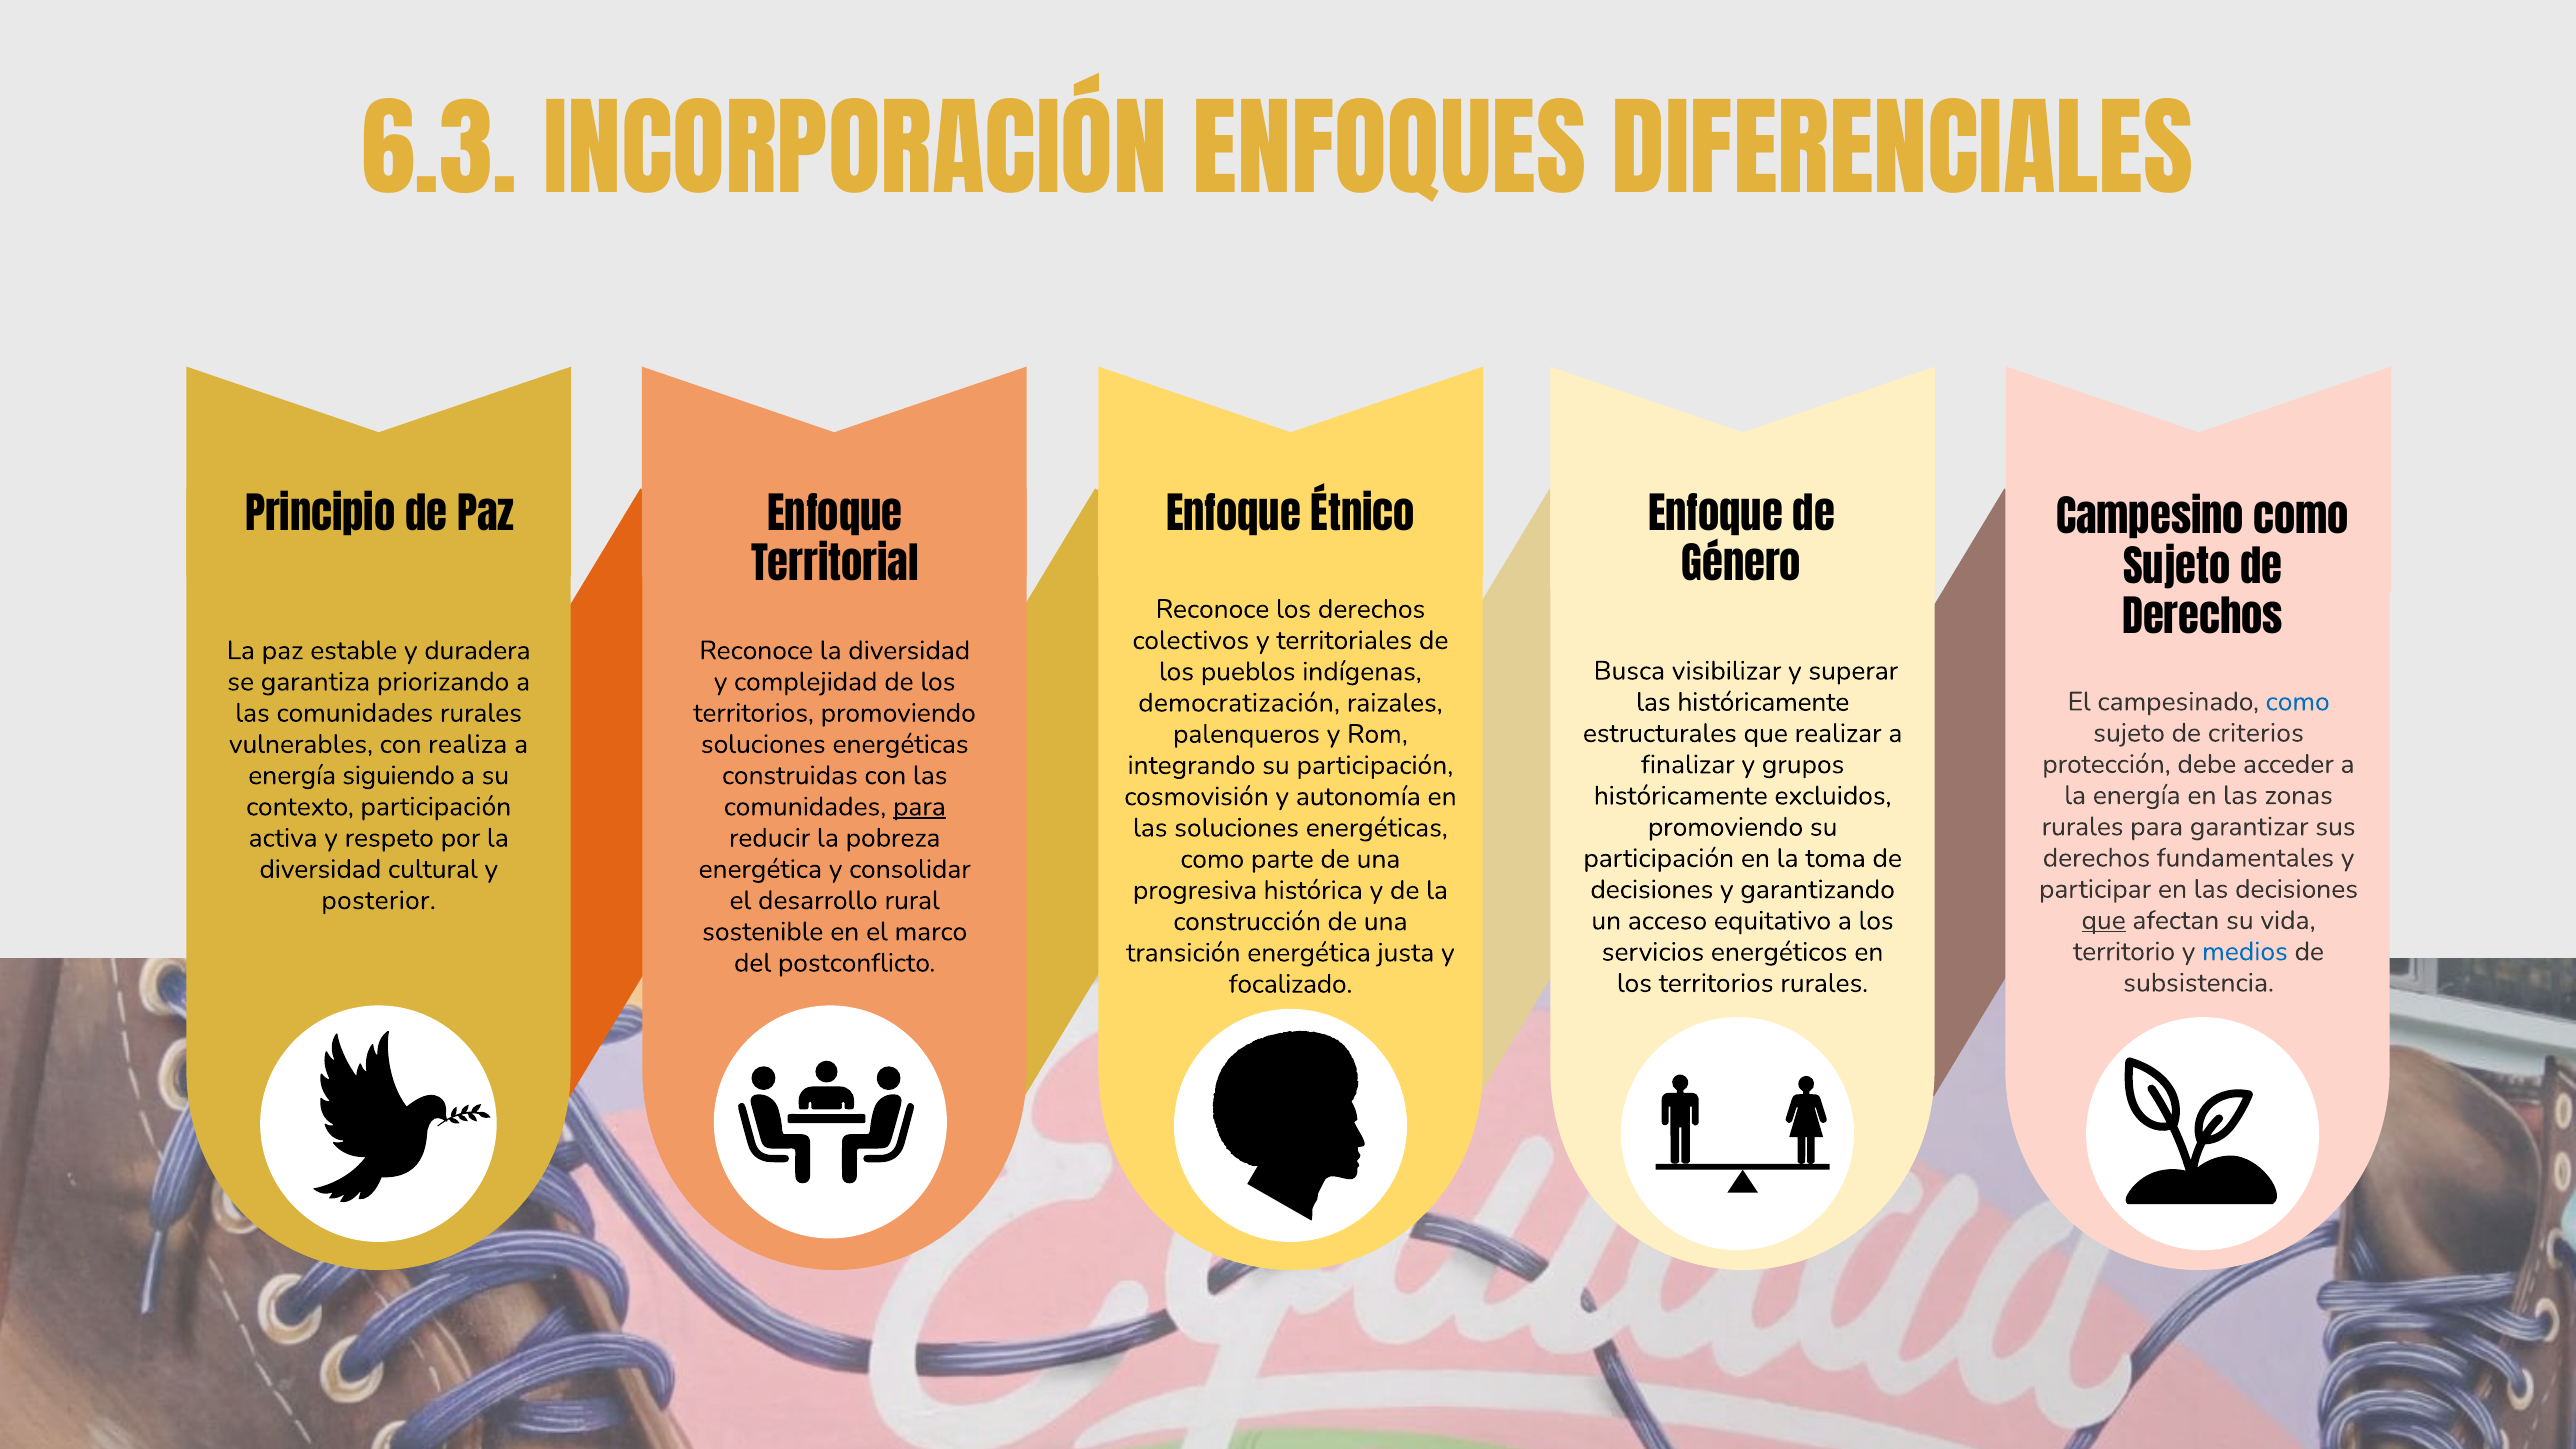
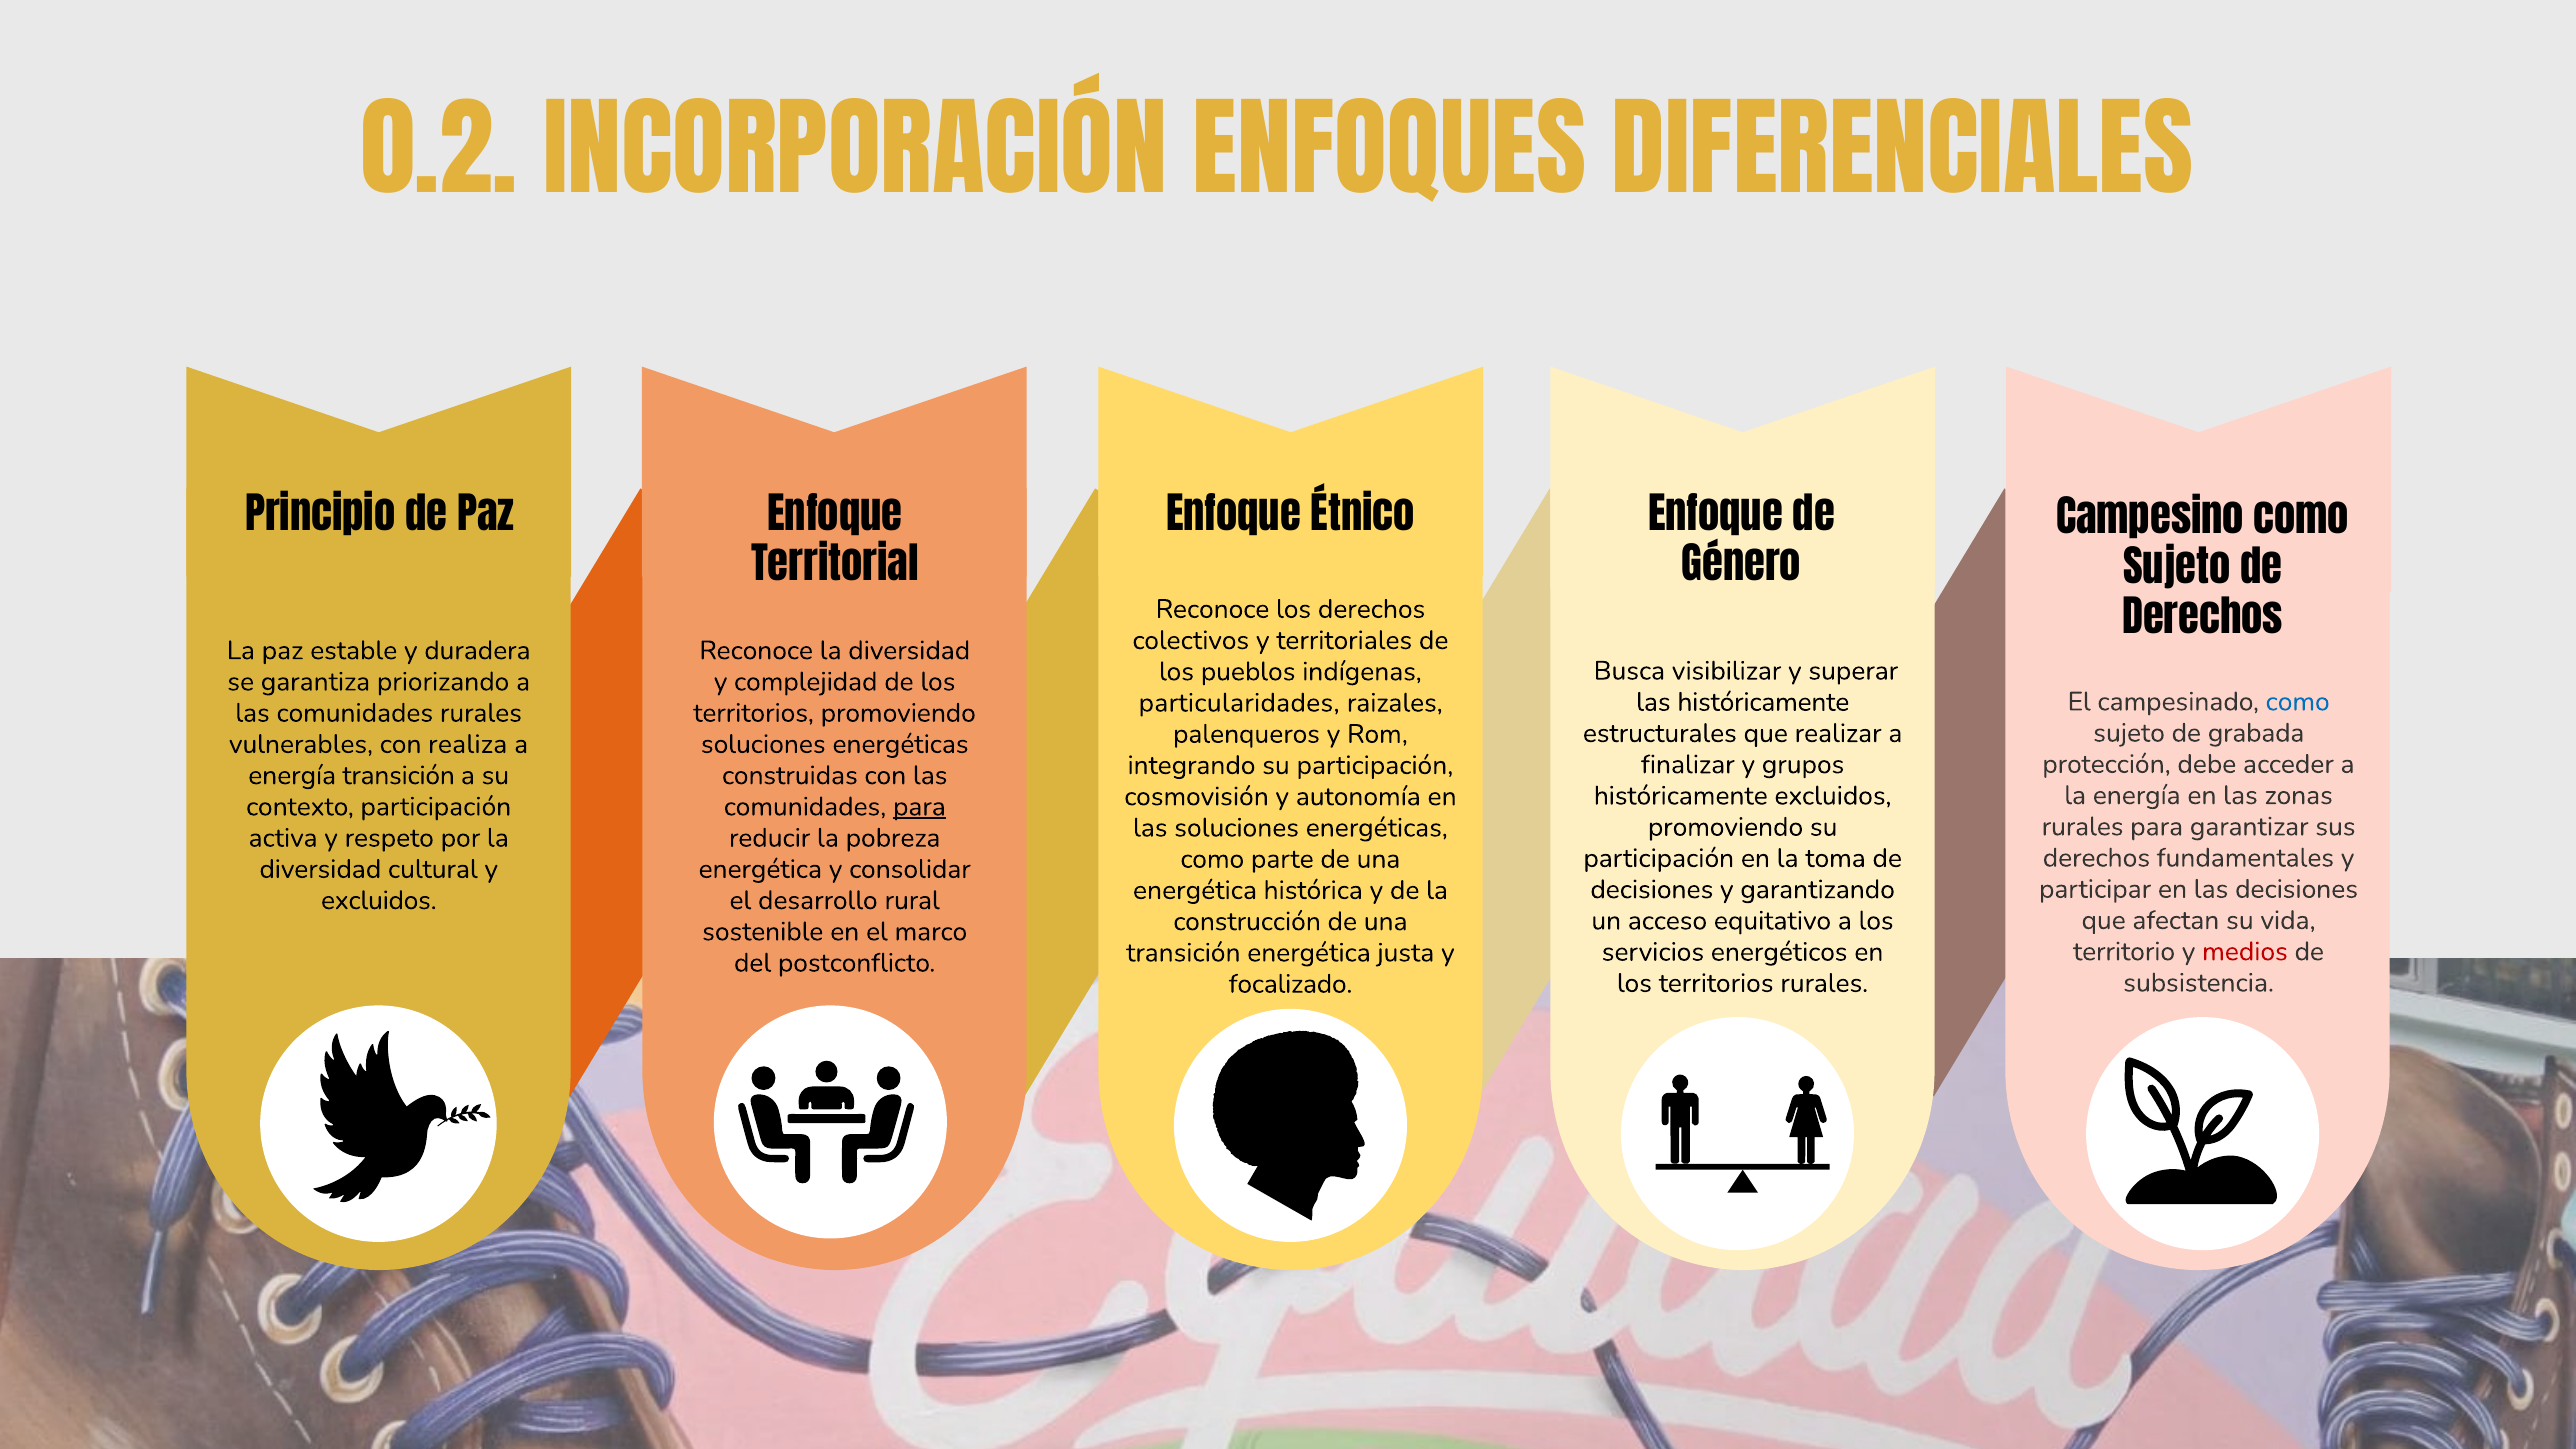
6.3: 6.3 -> 0.2
democratización: democratización -> particularidades
criterios: criterios -> grabada
energía siguiendo: siguiendo -> transición
progresiva at (1195, 890): progresiva -> energética
posterior at (379, 900): posterior -> excluidos
que at (2104, 920) underline: present -> none
medios colour: blue -> red
